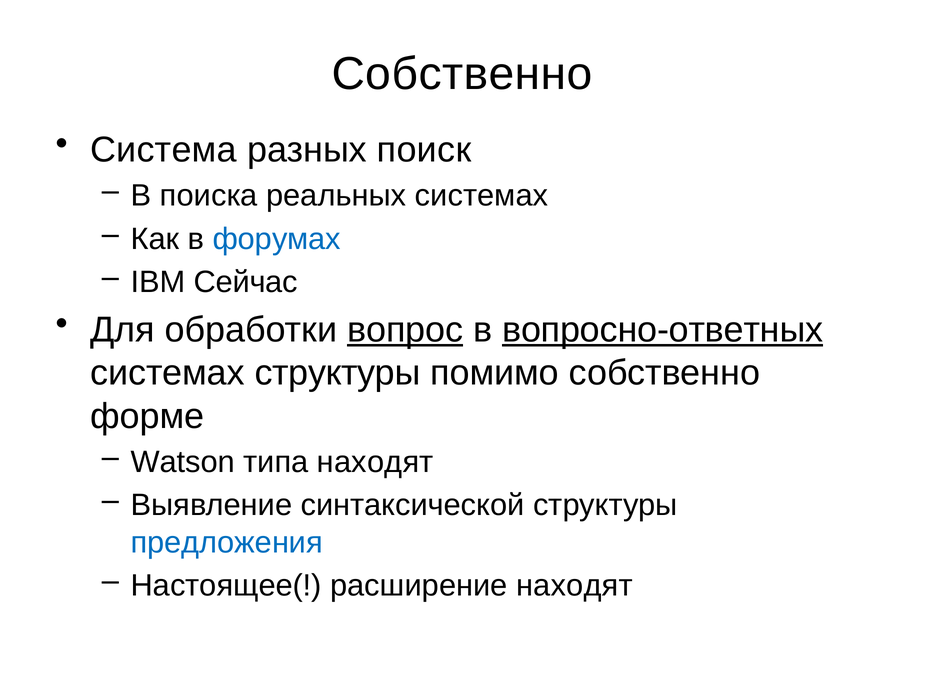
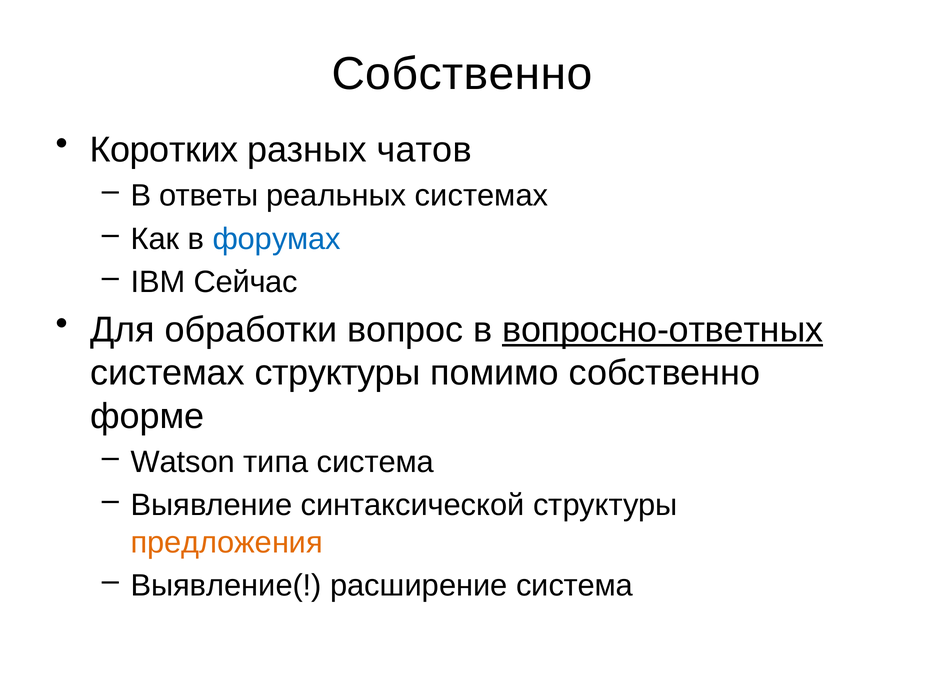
Система: Система -> Коротких
поиск: поиск -> чатов
поиска: поиска -> ответы
вопрос underline: present -> none
типа находят: находят -> система
предложения colour: blue -> orange
Настоящее(: Настоящее( -> Выявление(
расширение находят: находят -> система
